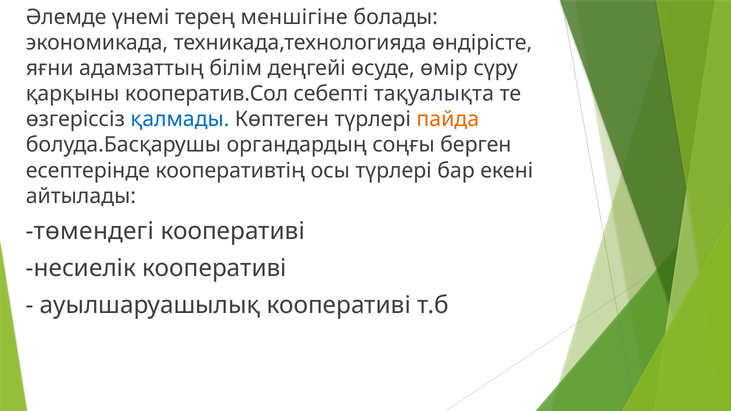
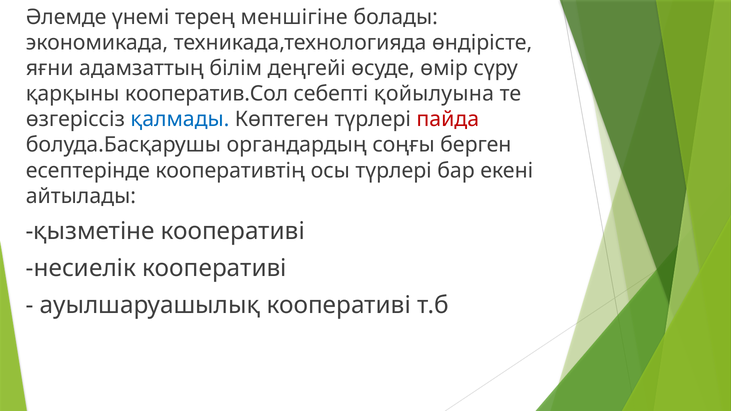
тақуалықта: тақуалықта -> қойылуына
пайда colour: orange -> red
төмендегі: төмендегі -> қызметіне
